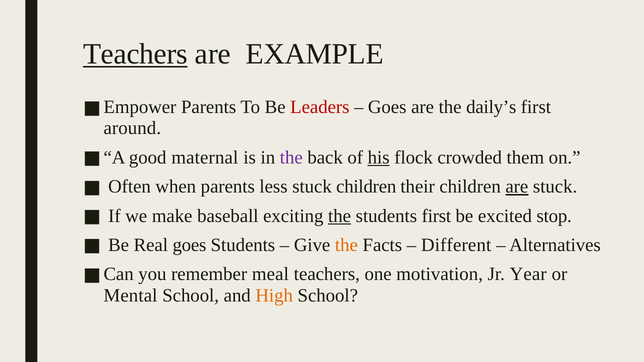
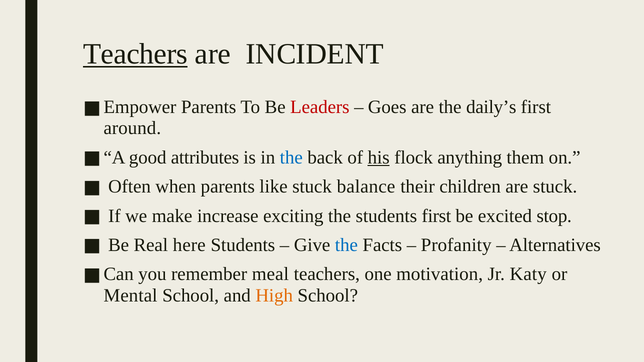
EXAMPLE: EXAMPLE -> INCIDENT
maternal: maternal -> attributes
the at (291, 158) colour: purple -> blue
crowded: crowded -> anything
less: less -> like
stuck children: children -> balance
are at (517, 187) underline: present -> none
baseball: baseball -> increase
the at (340, 216) underline: present -> none
Real goes: goes -> here
the at (346, 245) colour: orange -> blue
Different: Different -> Profanity
Year: Year -> Katy
